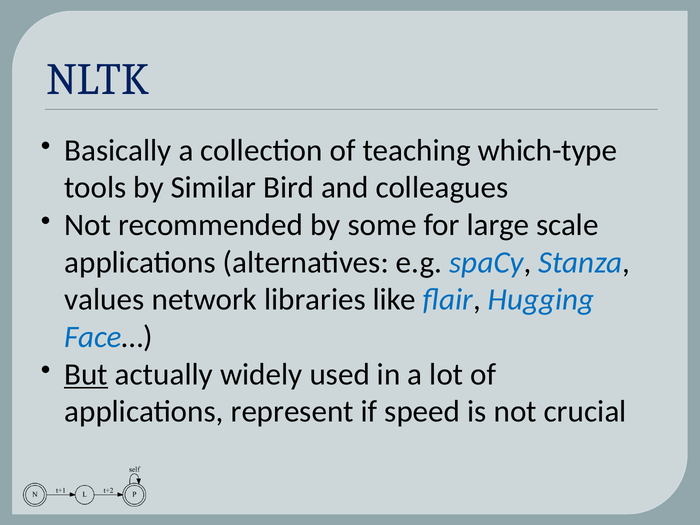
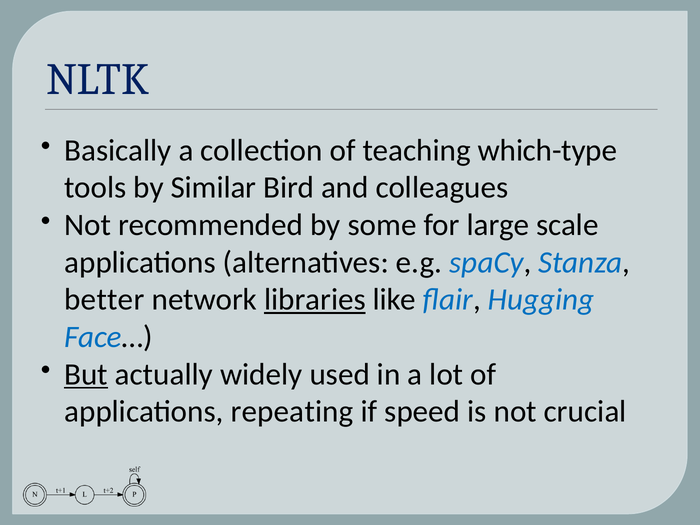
values: values -> better
libraries underline: none -> present
represent: represent -> repeating
